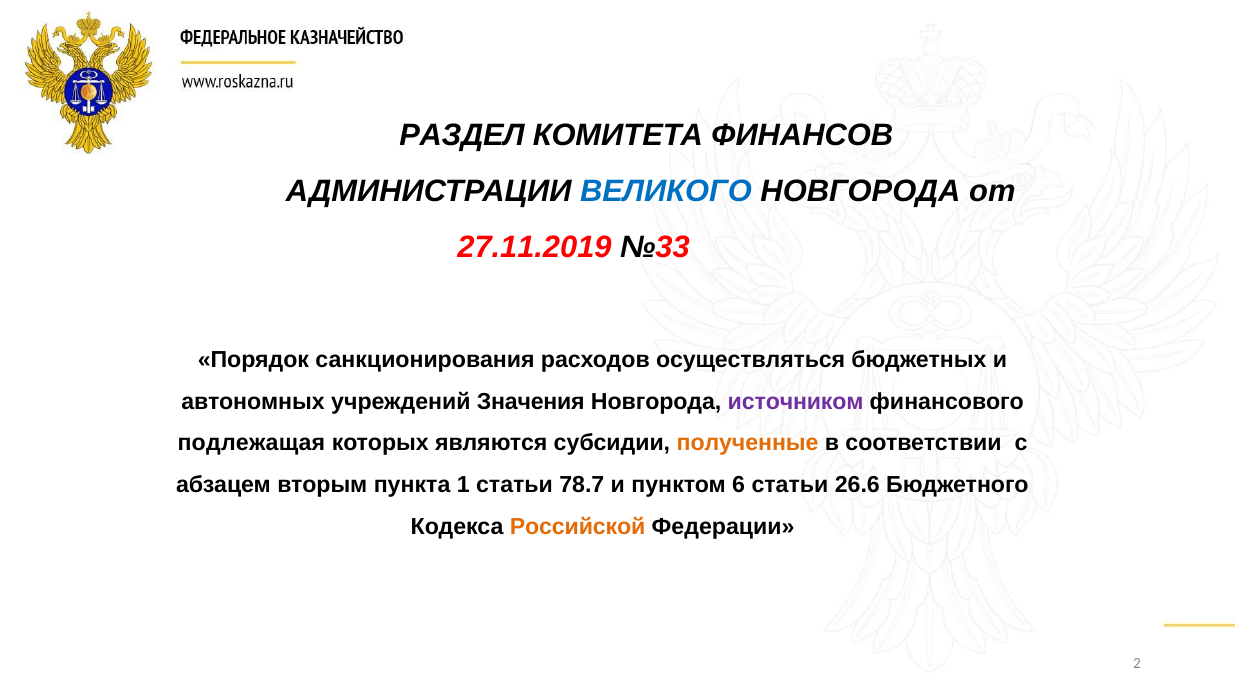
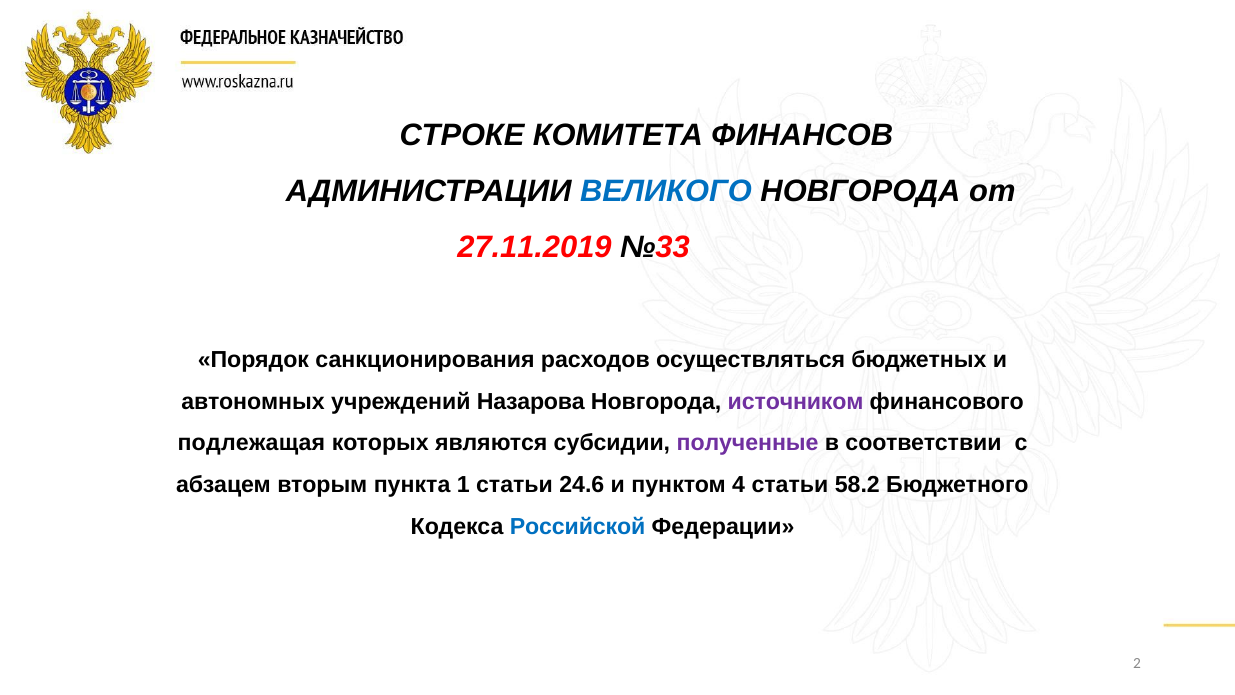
РАЗДЕЛ: РАЗДЕЛ -> СТРОКЕ
Значения: Значения -> Назарова
полученные colour: orange -> purple
78.7: 78.7 -> 24.6
6: 6 -> 4
26.6: 26.6 -> 58.2
Российской colour: orange -> blue
